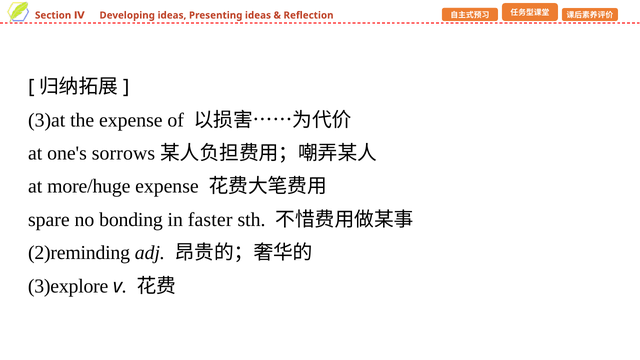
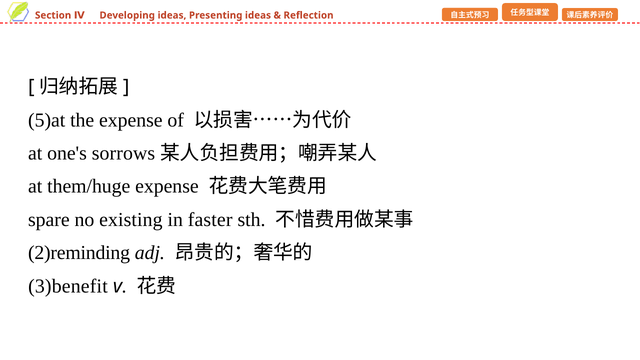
3)at: 3)at -> 5)at
more/huge: more/huge -> them/huge
bonding: bonding -> existing
3)explore: 3)explore -> 3)benefit
